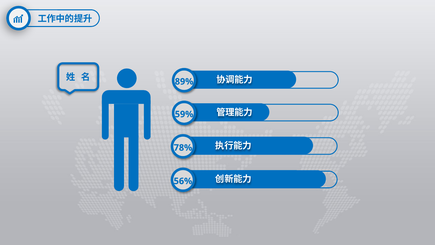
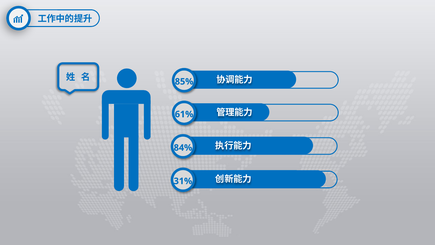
89%: 89% -> 85%
59%: 59% -> 61%
78%: 78% -> 84%
56%: 56% -> 31%
